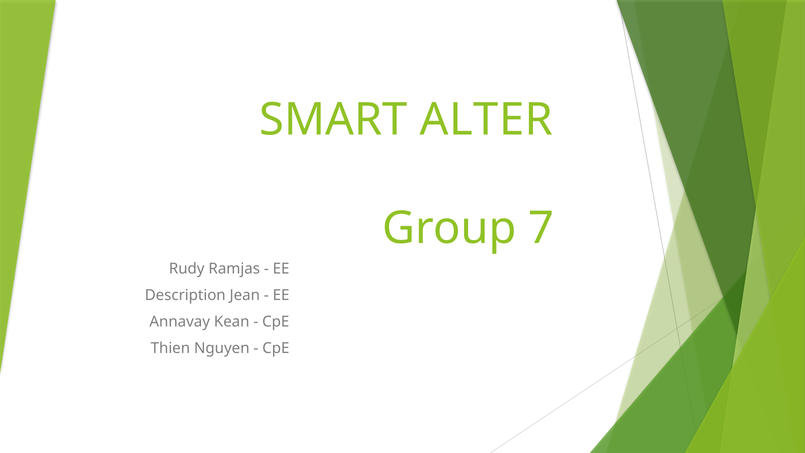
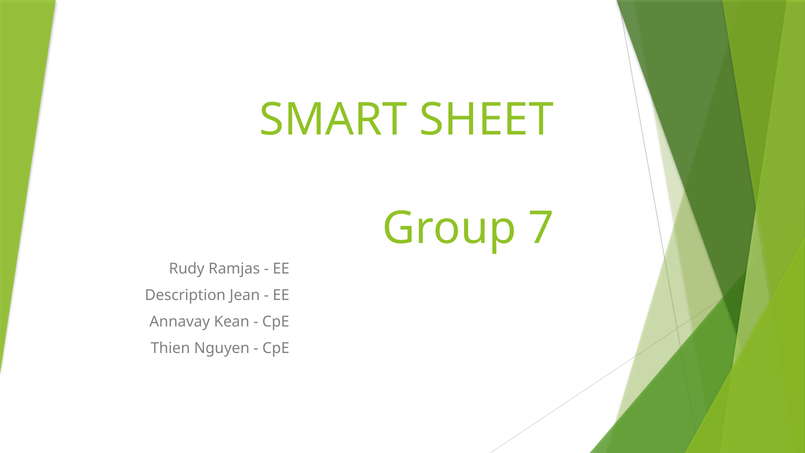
ALTER: ALTER -> SHEET
